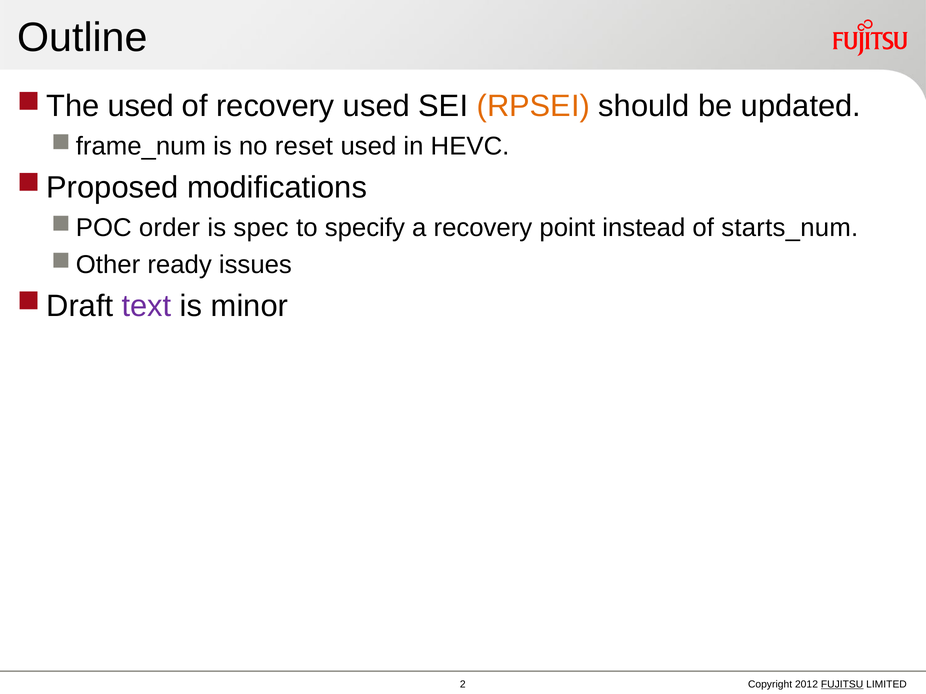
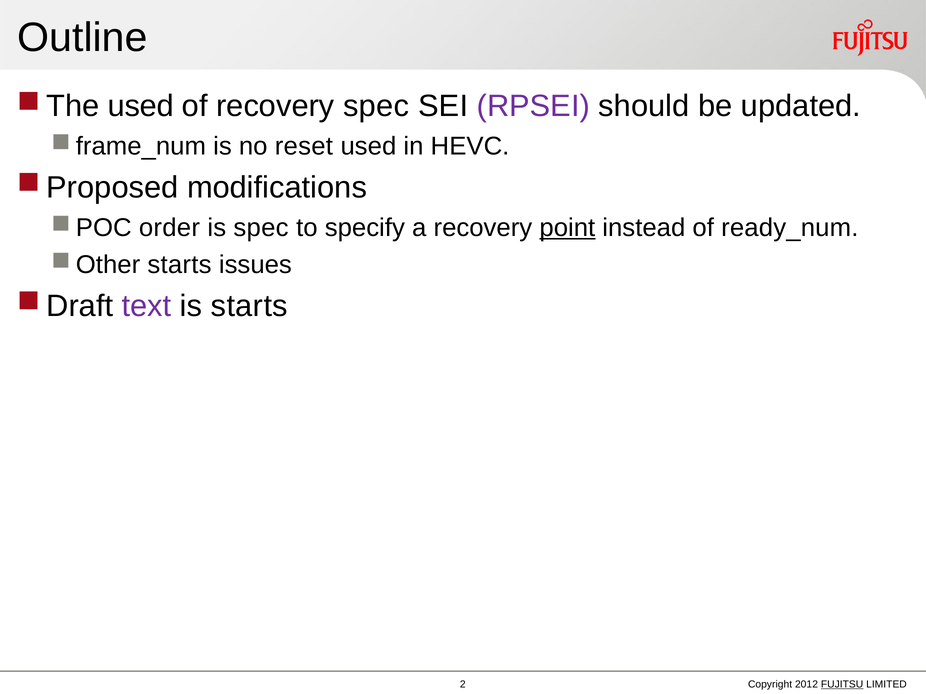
recovery used: used -> spec
RPSEI colour: orange -> purple
point underline: none -> present
starts_num: starts_num -> ready_num
ready at (180, 265): ready -> starts
is minor: minor -> starts
